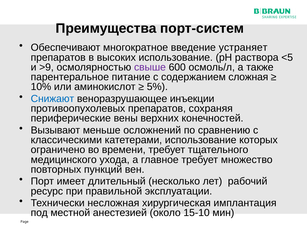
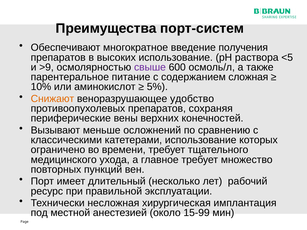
устраняет: устраняет -> получения
Снижают colour: blue -> orange
инъекции: инъекции -> удобство
15-10: 15-10 -> 15-99
